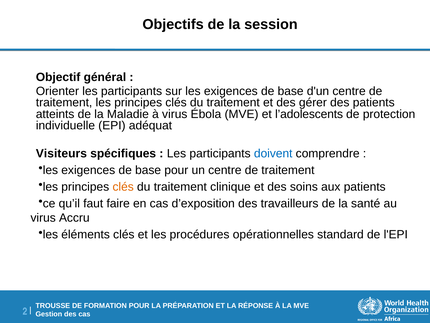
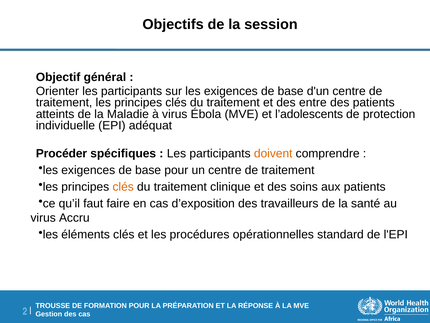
gérer: gérer -> entre
Visiteurs: Visiteurs -> Procéder
doivent colour: blue -> orange
